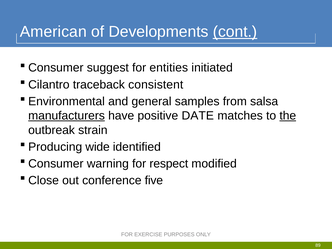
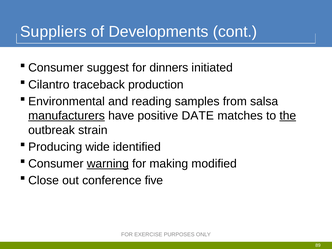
American: American -> Suppliers
cont underline: present -> none
entities: entities -> dinners
consistent: consistent -> production
general: general -> reading
warning underline: none -> present
respect: respect -> making
